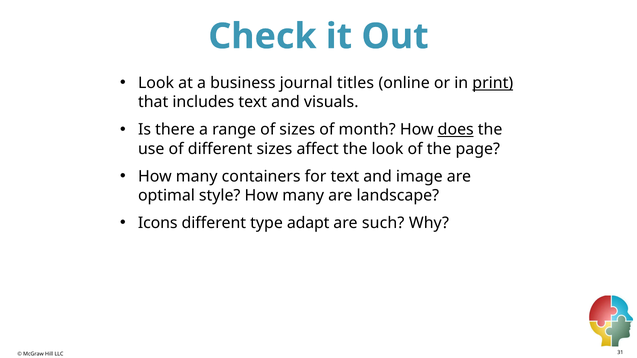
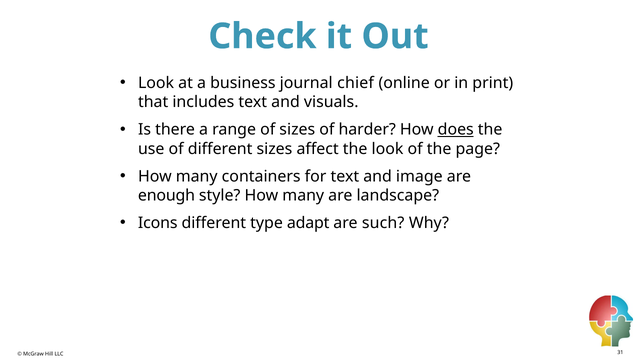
titles: titles -> chief
print underline: present -> none
month: month -> harder
optimal: optimal -> enough
